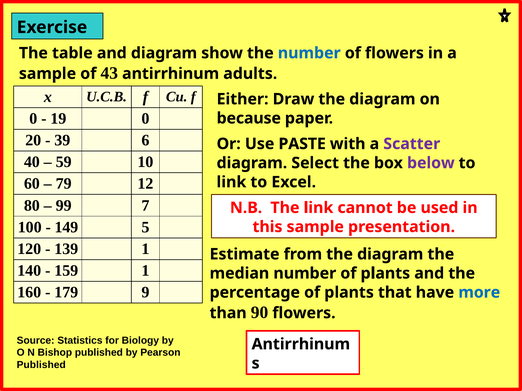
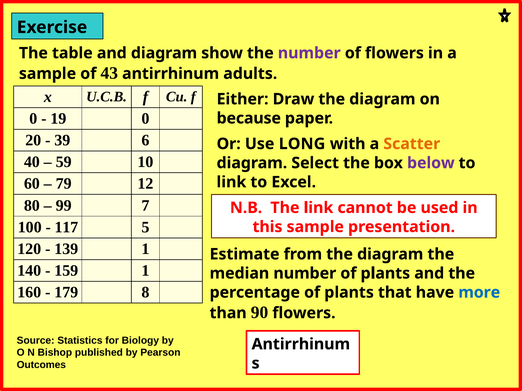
number at (309, 53) colour: blue -> purple
PASTE: PASTE -> LONG
Scatter colour: purple -> orange
149: 149 -> 117
9: 9 -> 8
Published at (41, 365): Published -> Outcomes
